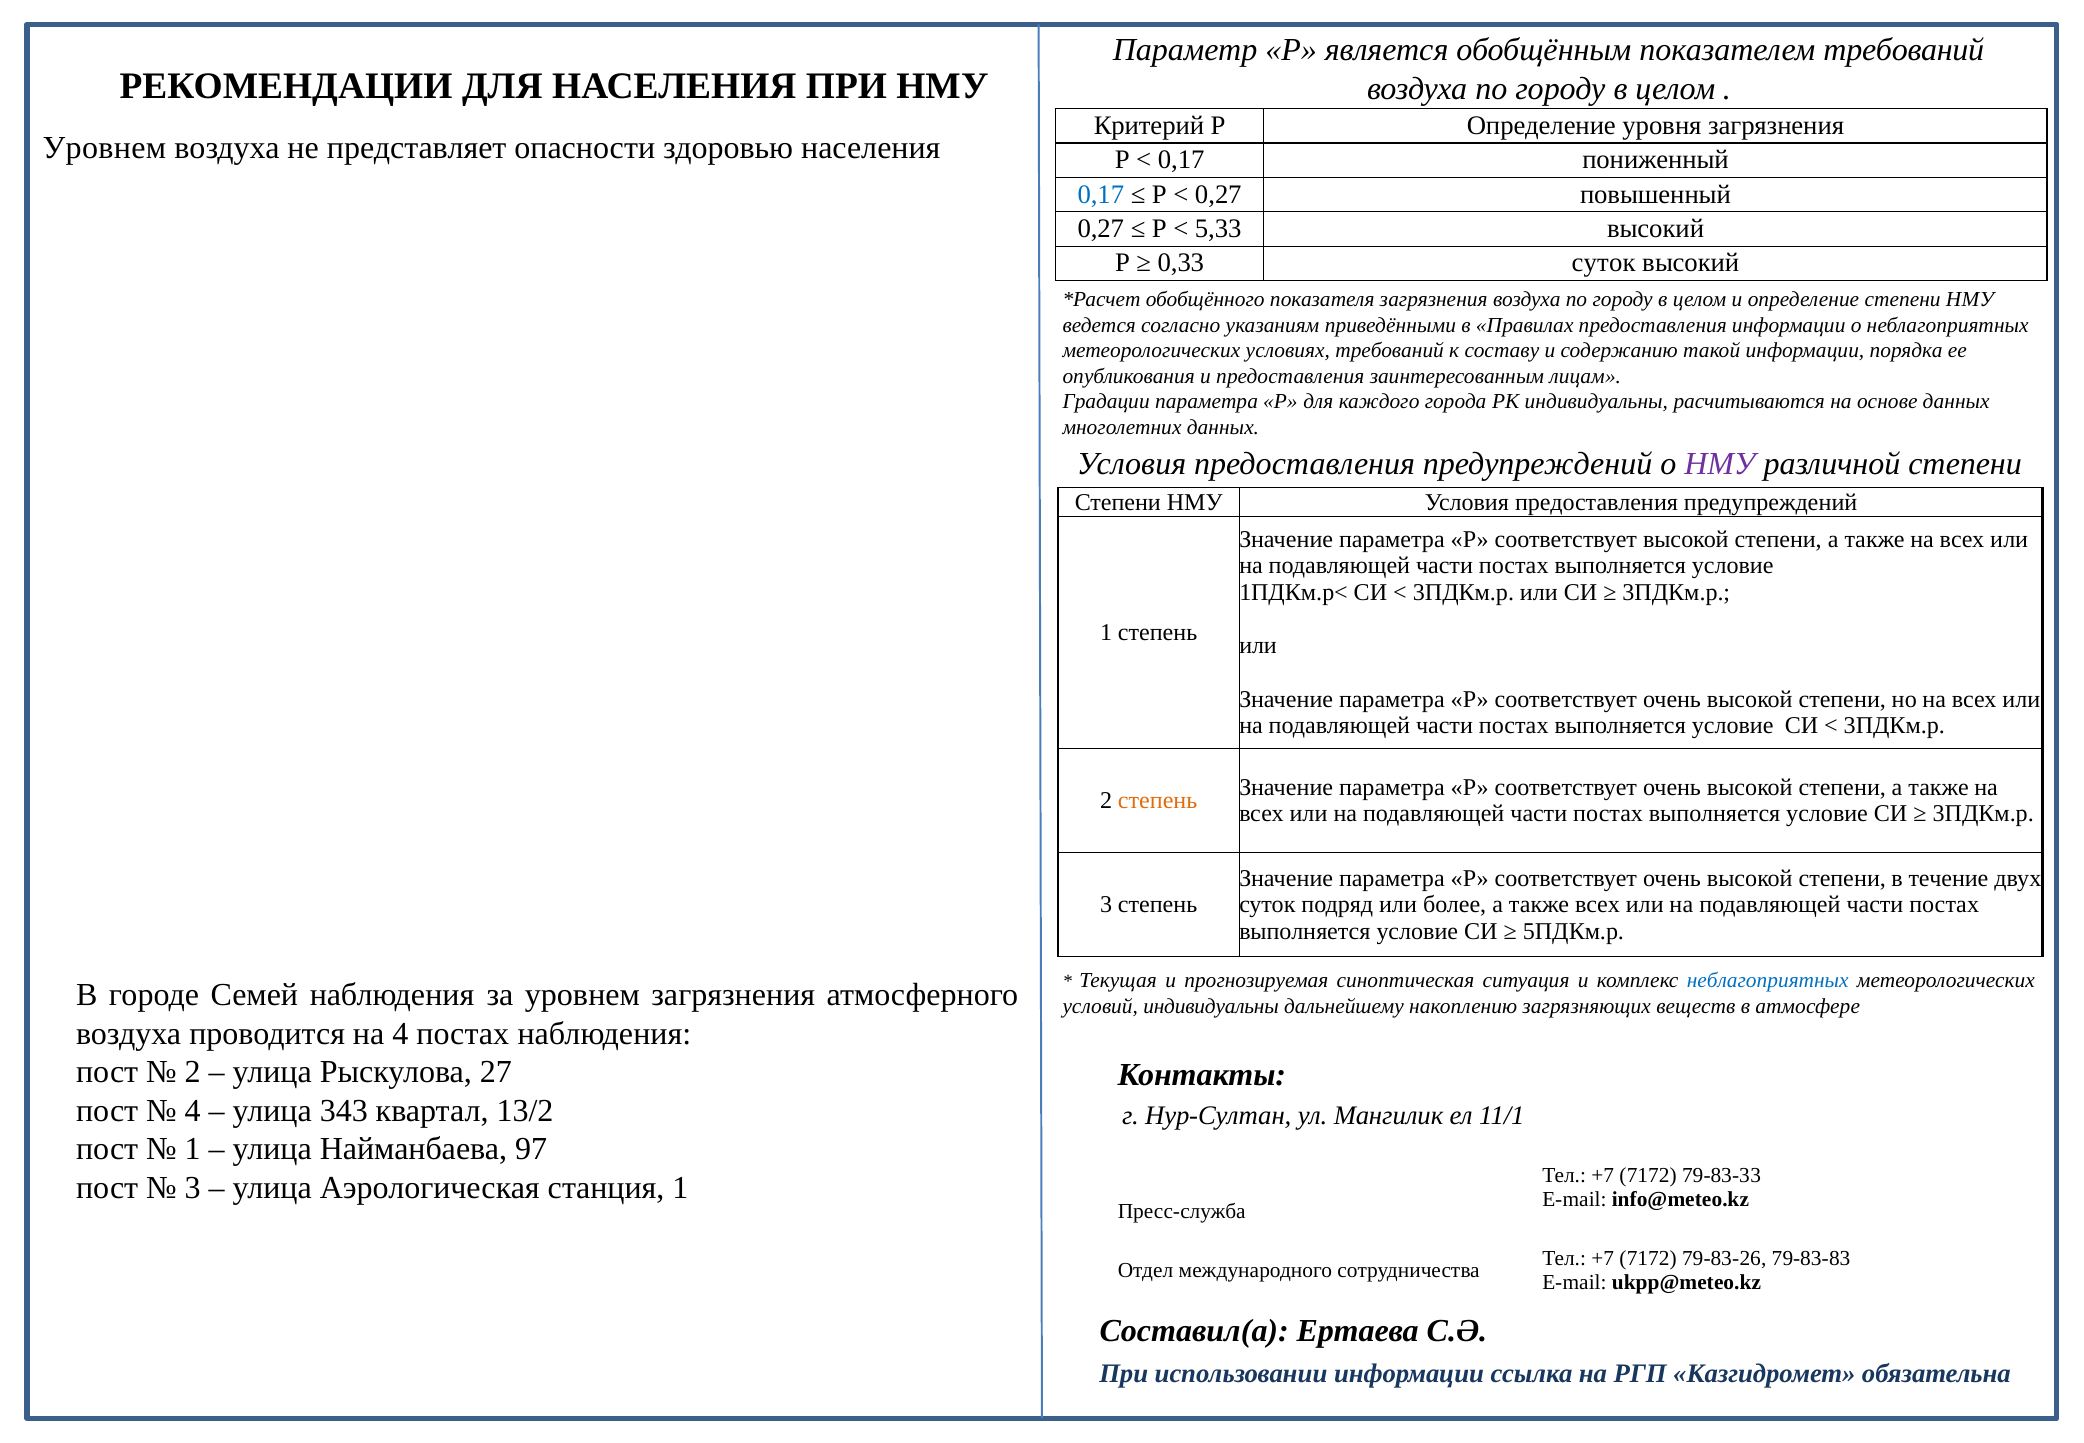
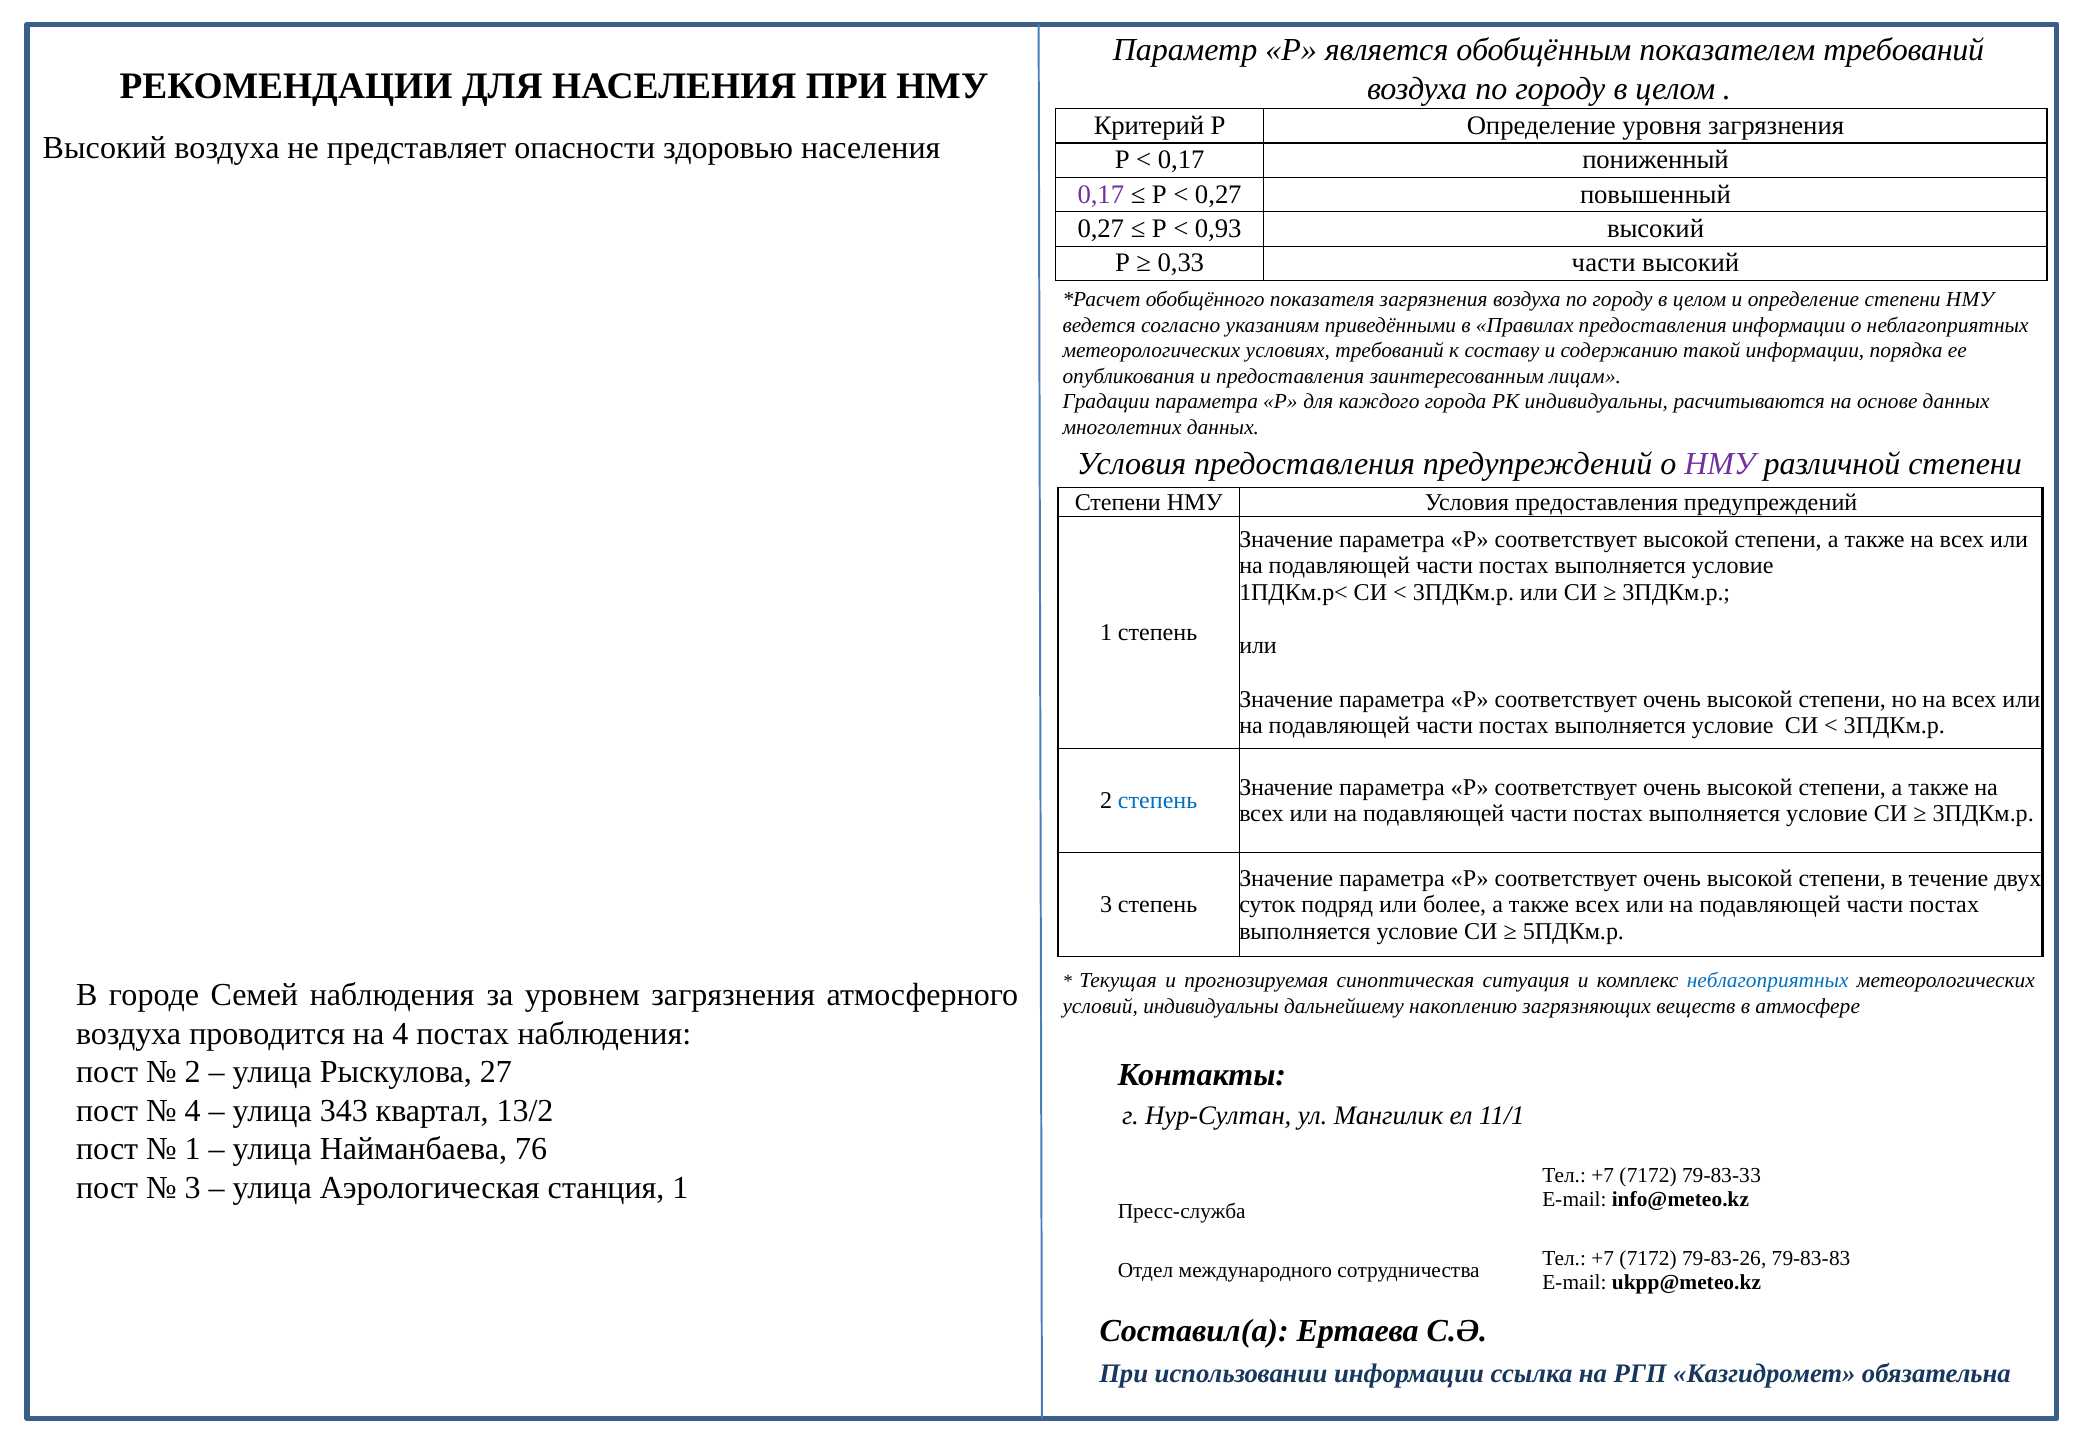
Уровнем at (104, 148): Уровнем -> Высокий
0,17 at (1101, 194) colour: blue -> purple
5,33: 5,33 -> 0,93
0,33 суток: суток -> части
степень at (1158, 800) colour: orange -> blue
97: 97 -> 76
